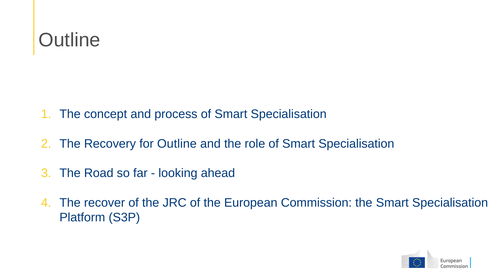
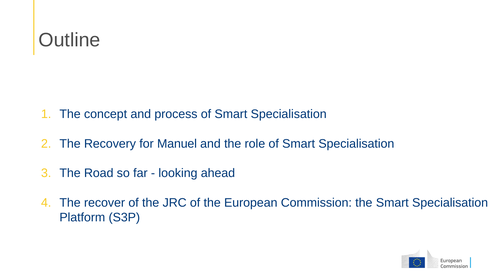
for Outline: Outline -> Manuel
